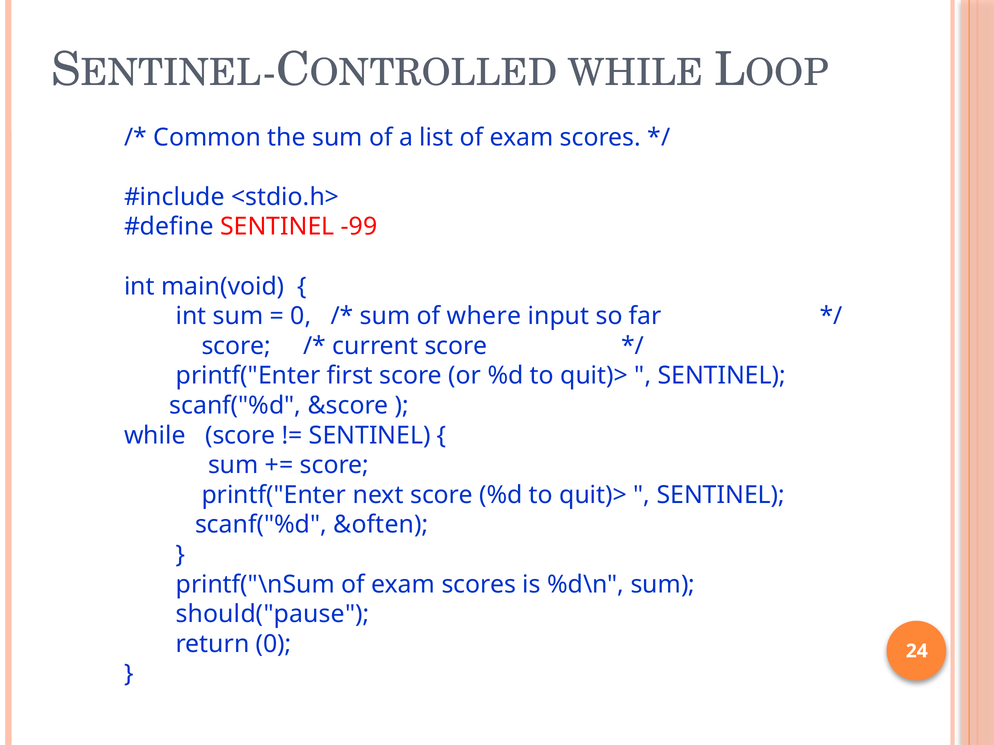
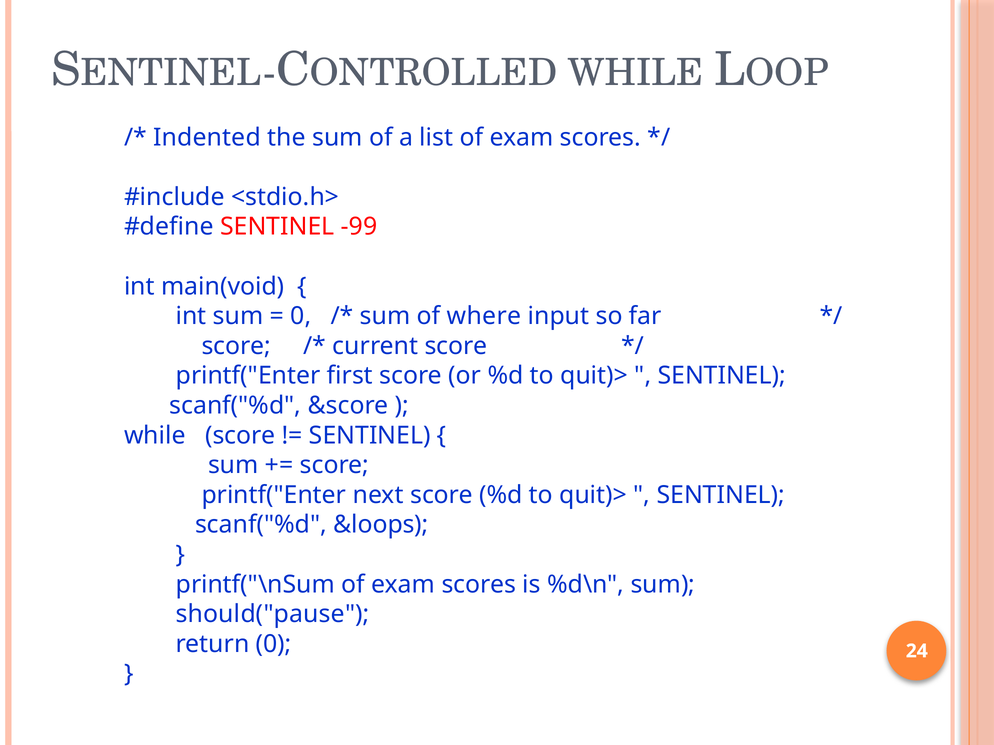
Common: Common -> Indented
&often: &often -> &loops
